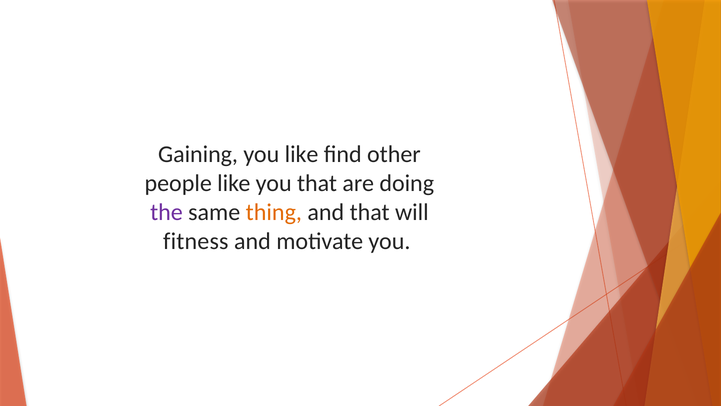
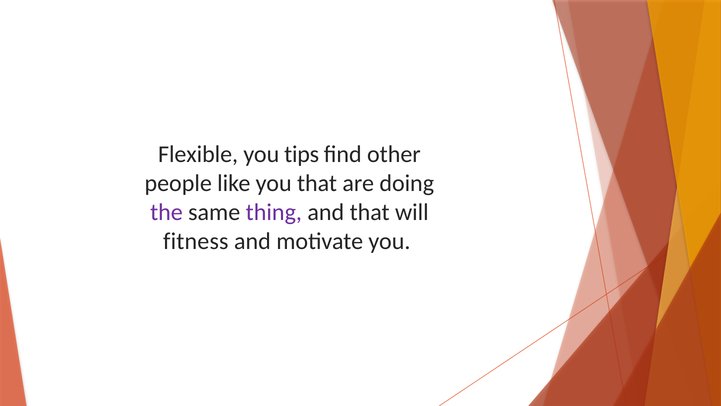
Gaining: Gaining -> Flexible
you like: like -> tips
thing colour: orange -> purple
